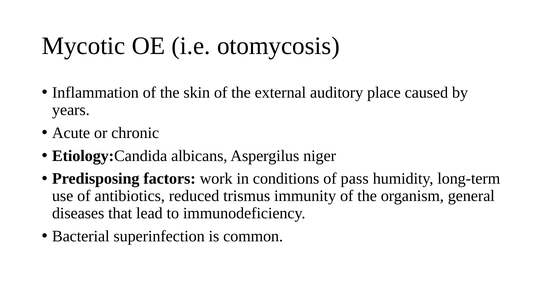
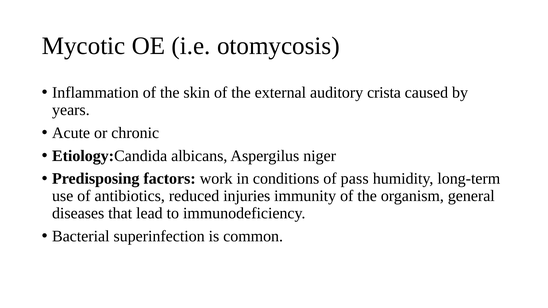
place: place -> crista
trismus: trismus -> injuries
